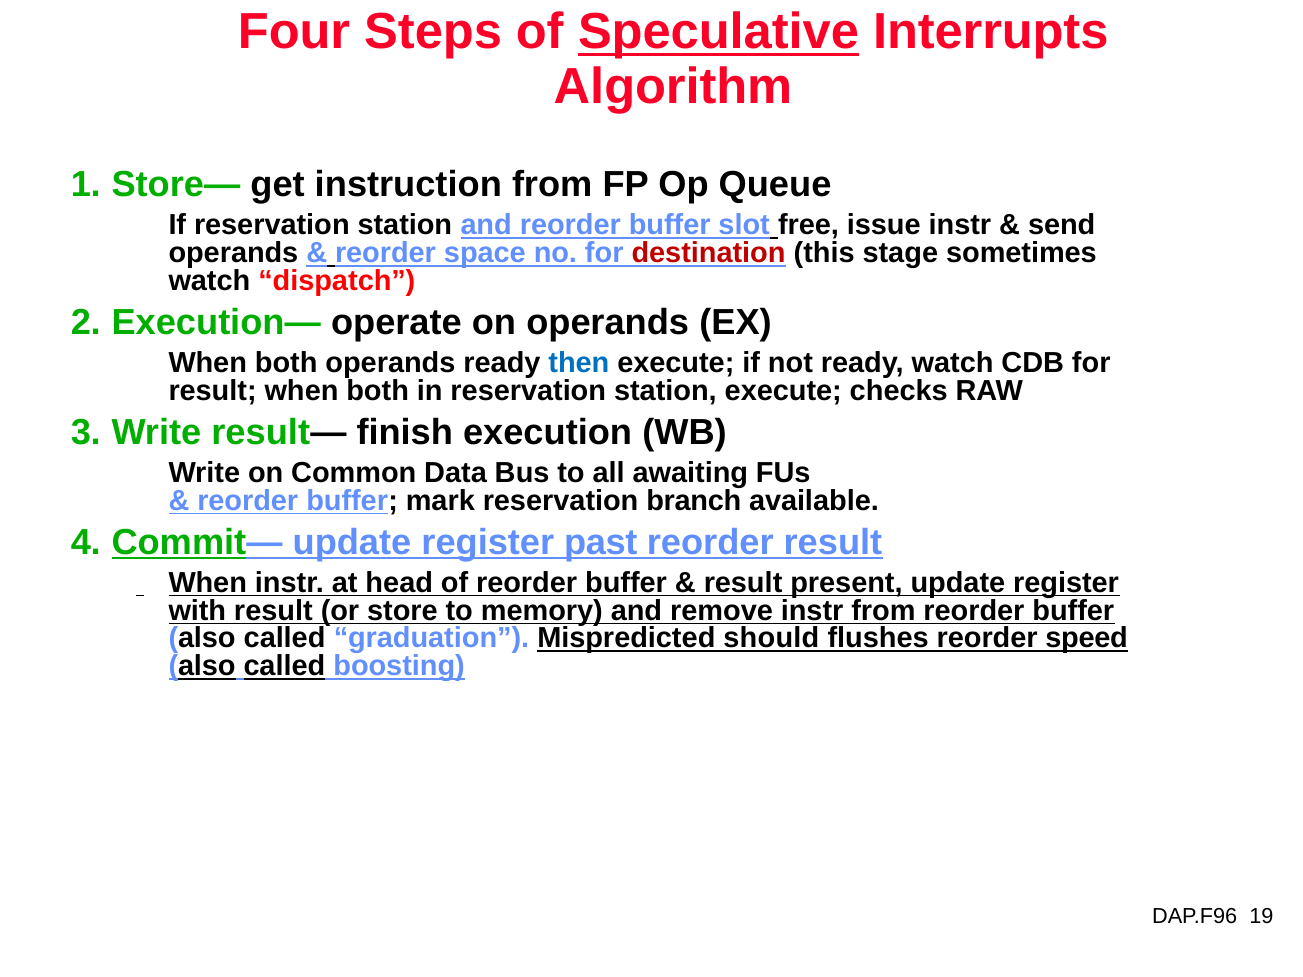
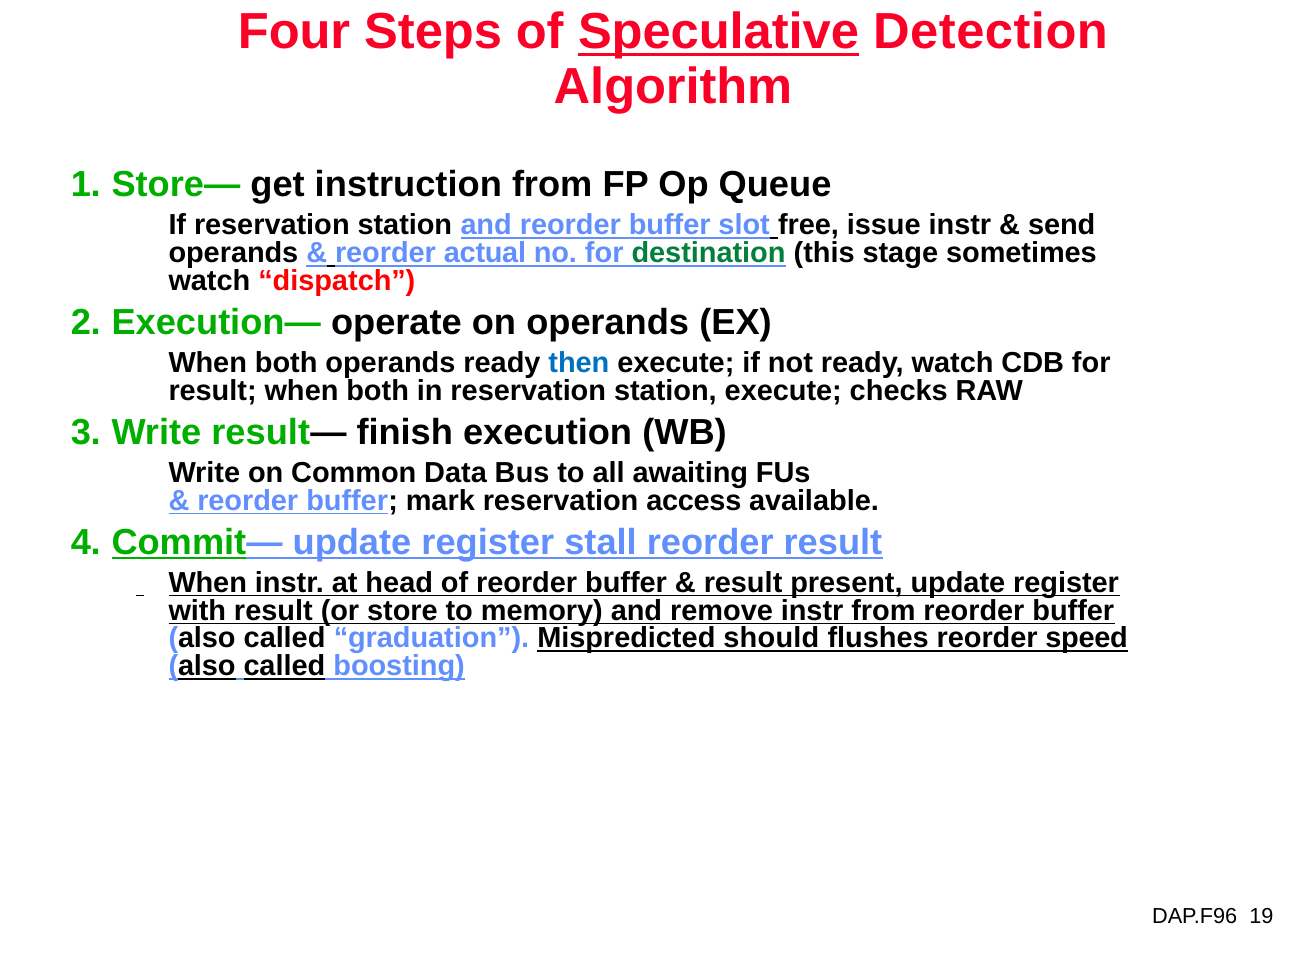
Interrupts: Interrupts -> Detection
space: space -> actual
destination colour: red -> green
branch: branch -> access
past: past -> stall
